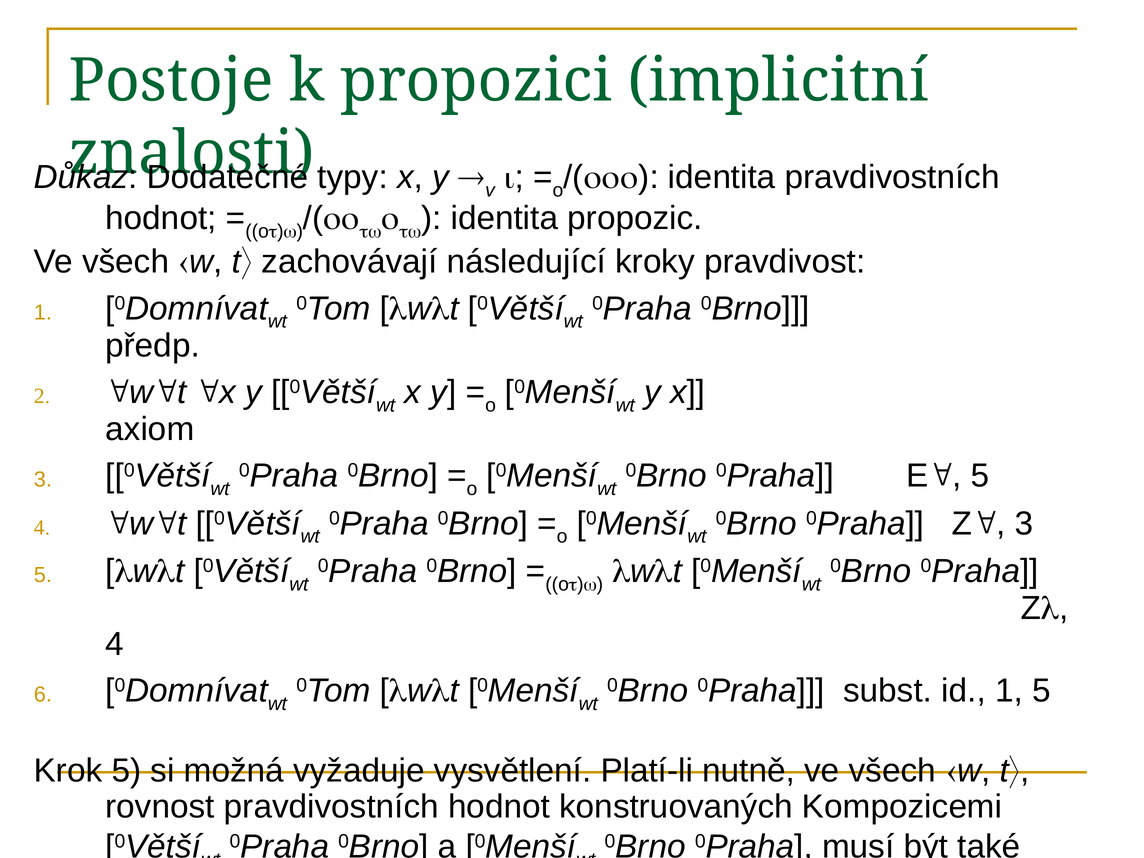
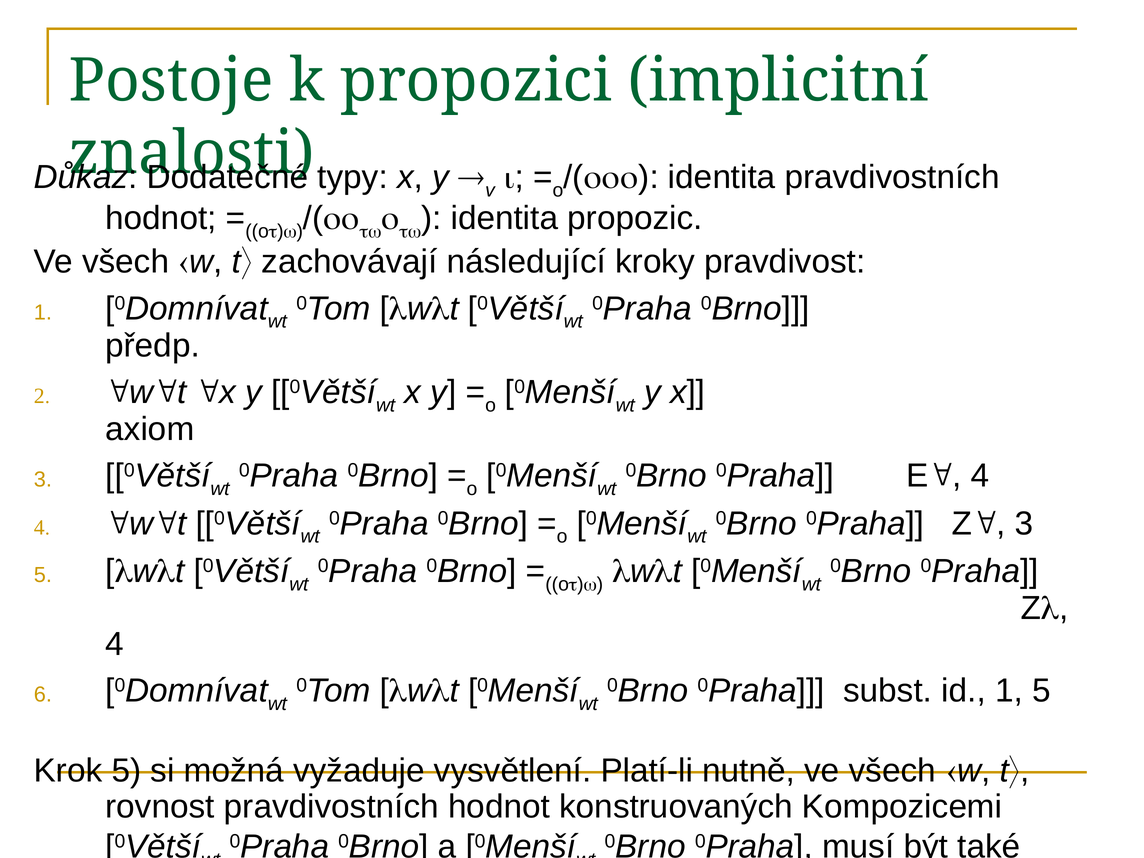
5 at (980, 476): 5 -> 4
